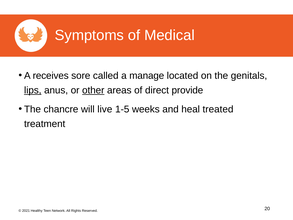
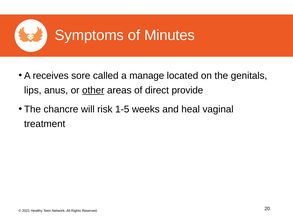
Medical: Medical -> Minutes
lips underline: present -> none
live: live -> risk
treated: treated -> vaginal
